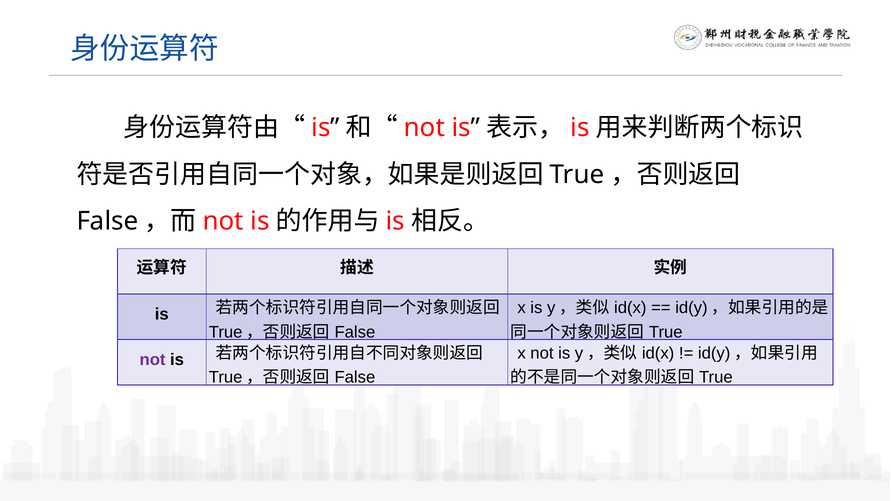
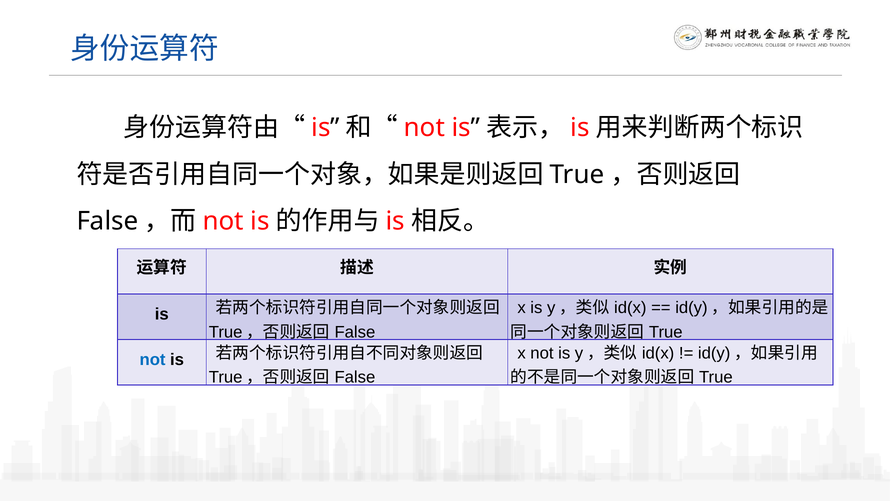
not at (153, 360) colour: purple -> blue
